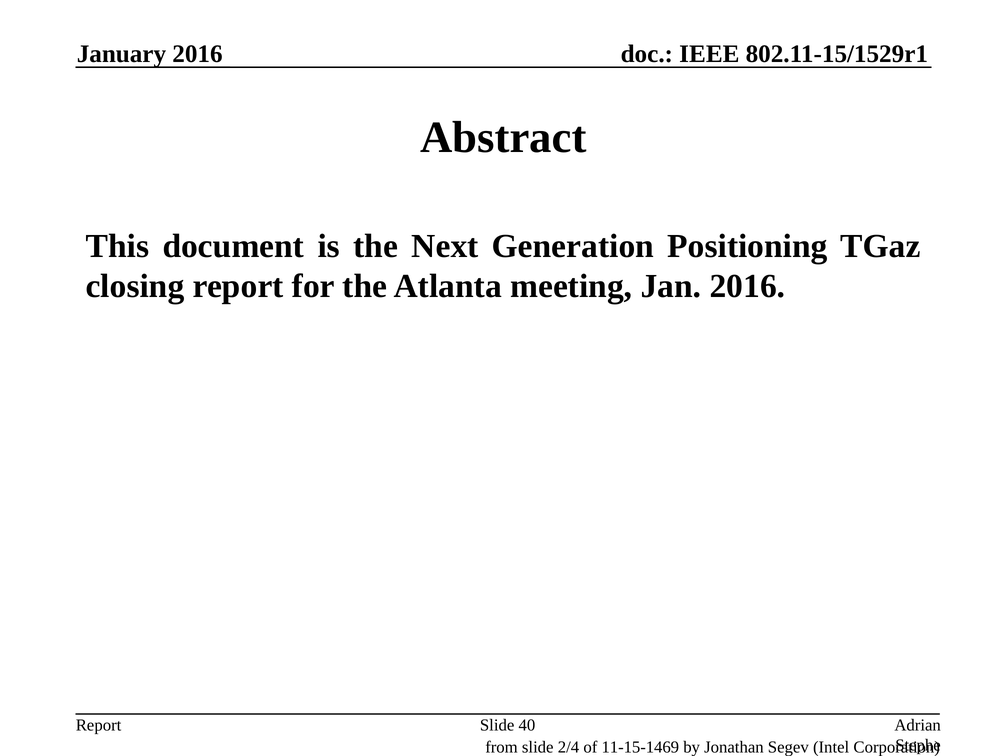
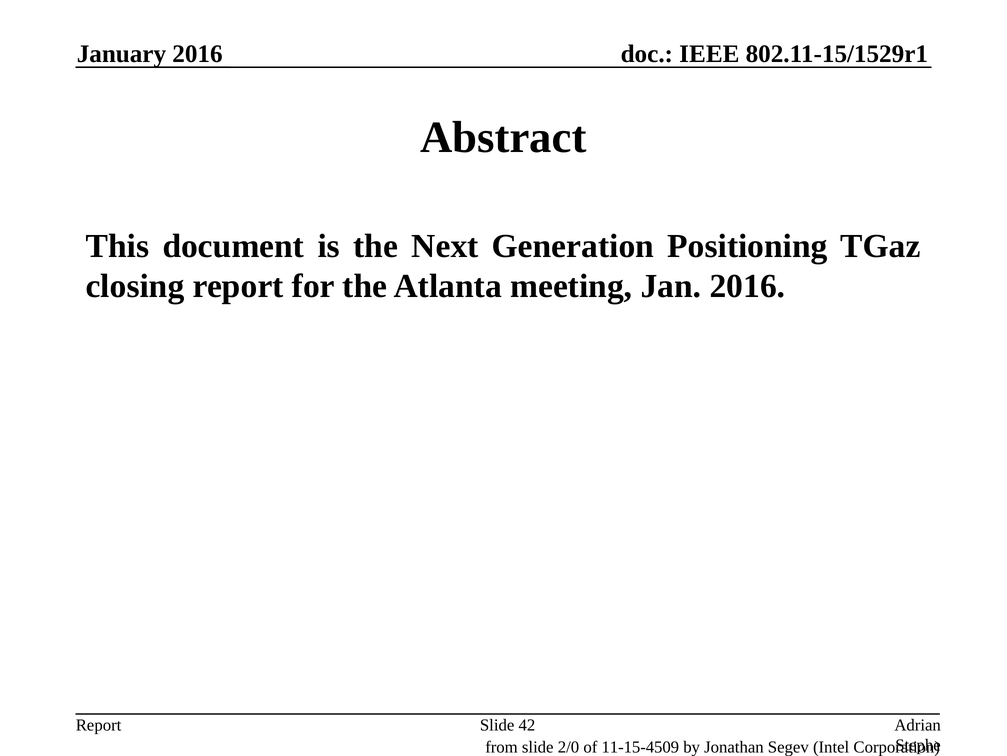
40: 40 -> 42
2/4: 2/4 -> 2/0
11-15-1469: 11-15-1469 -> 11-15-4509
